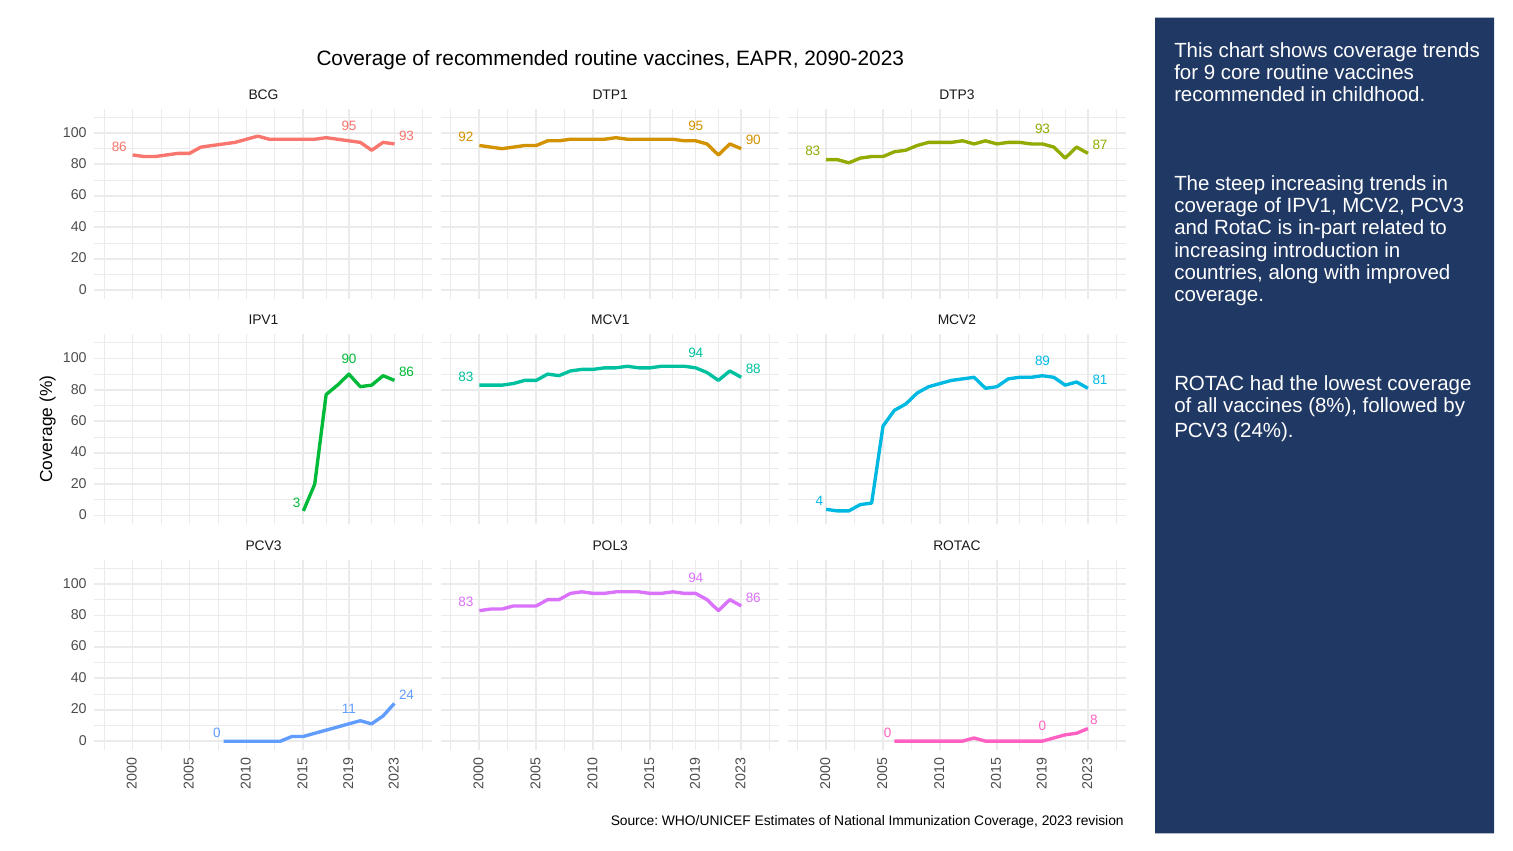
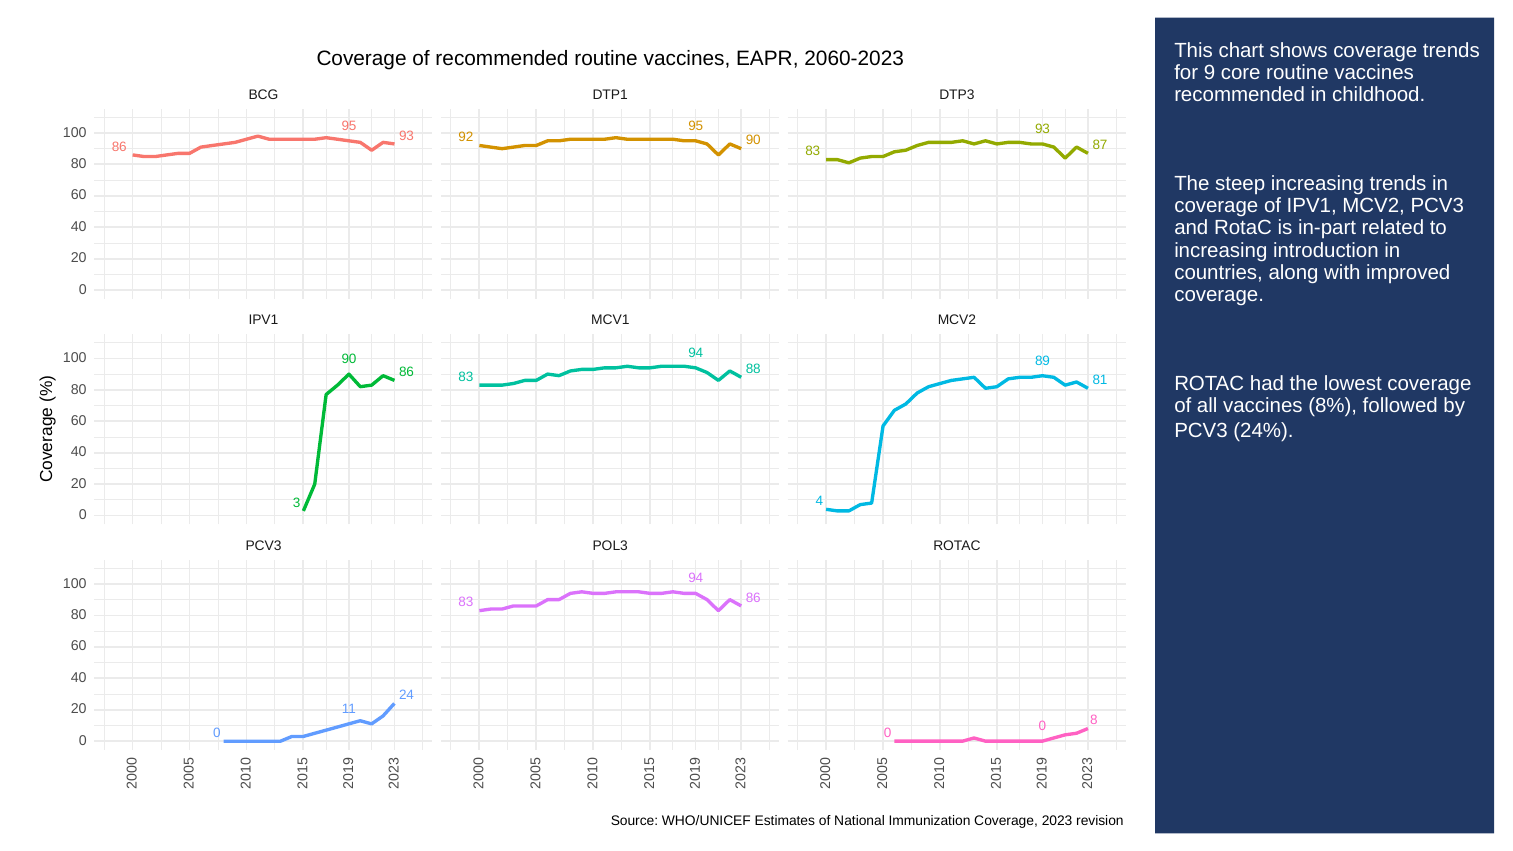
2090-2023: 2090-2023 -> 2060-2023
